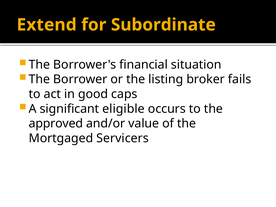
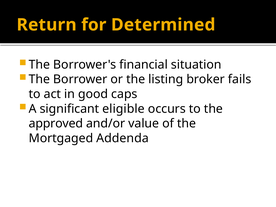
Extend: Extend -> Return
Subordinate: Subordinate -> Determined
Servicers: Servicers -> Addenda
